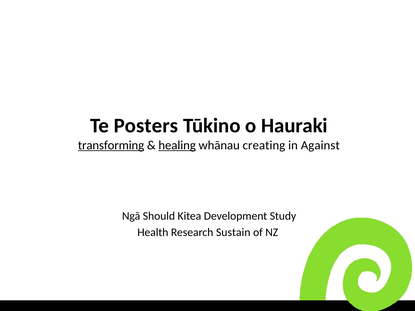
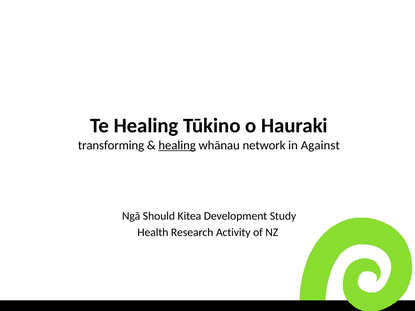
Te Posters: Posters -> Healing
transforming underline: present -> none
creating: creating -> network
Sustain: Sustain -> Activity
